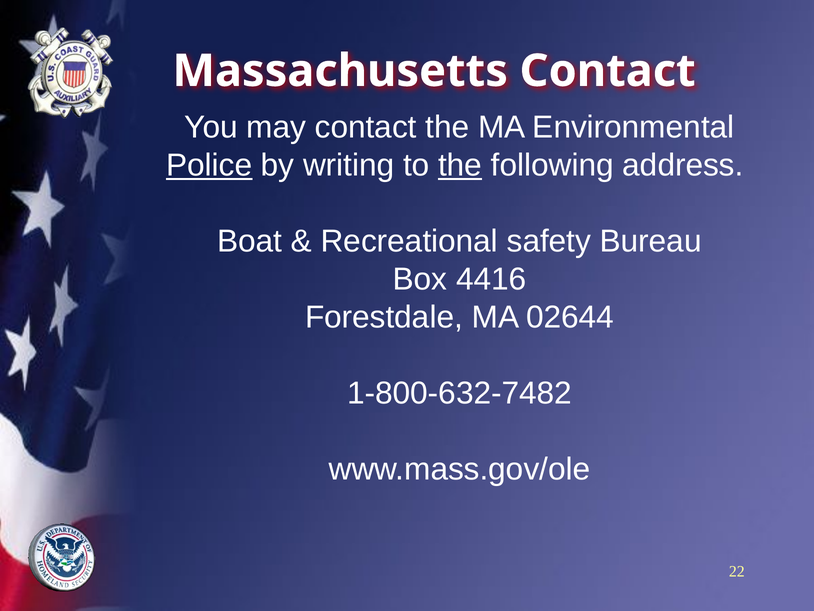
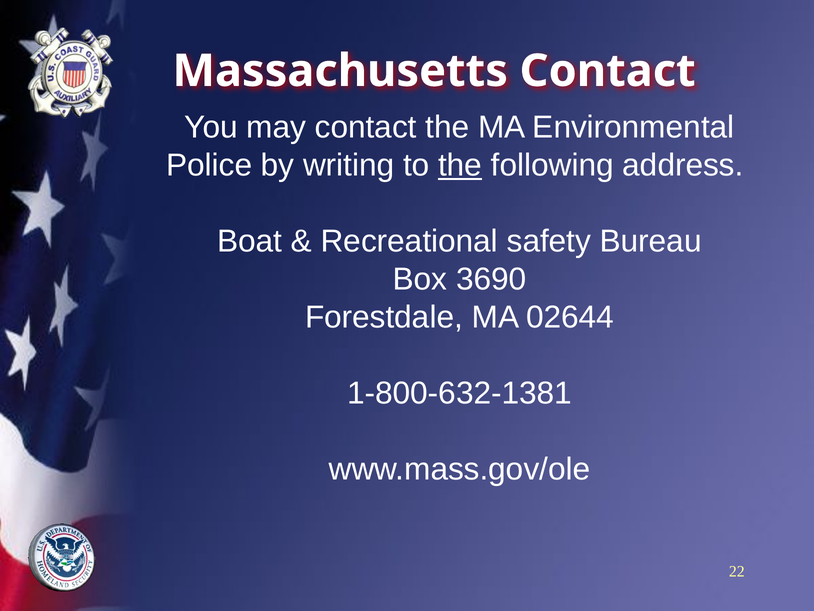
Police underline: present -> none
4416: 4416 -> 3690
1-800-632-7482: 1-800-632-7482 -> 1-800-632-1381
